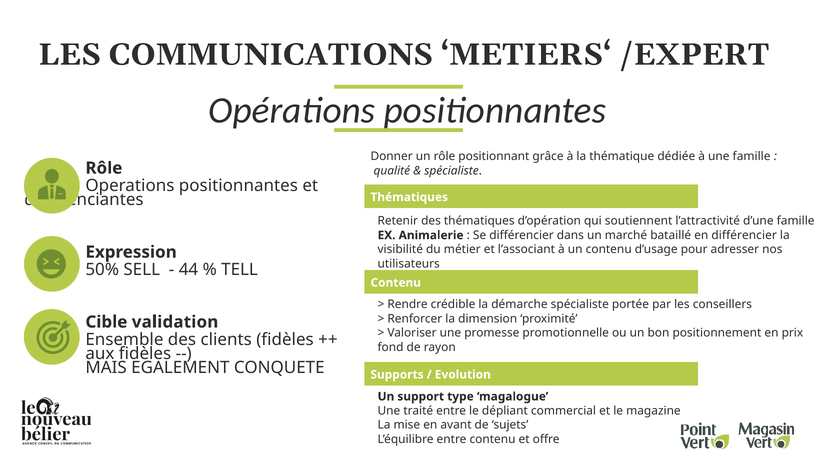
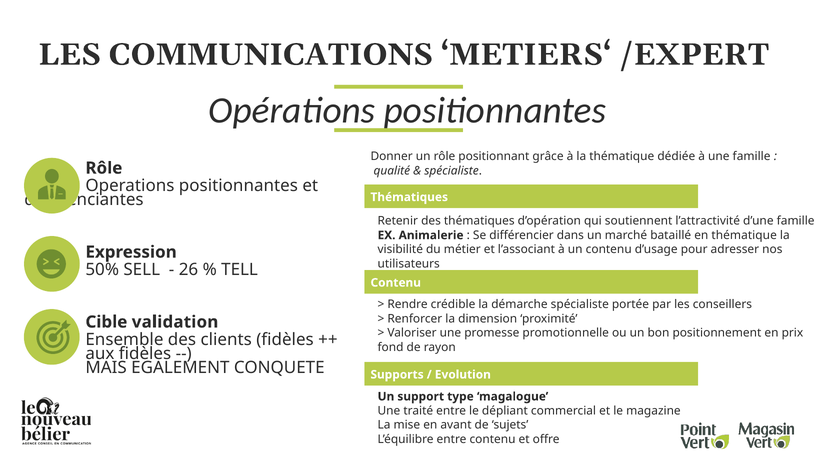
en différencier: différencier -> thématique
44: 44 -> 26
